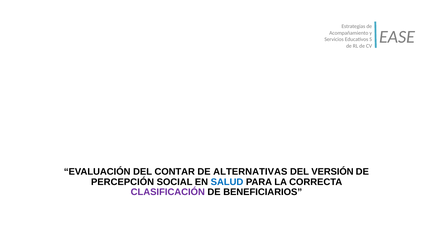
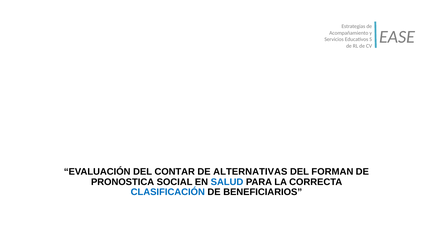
VERSIÓN: VERSIÓN -> FORMAN
PERCEPCIÓN: PERCEPCIÓN -> PRONOSTICA
CLASIFICACIÓN colour: purple -> blue
